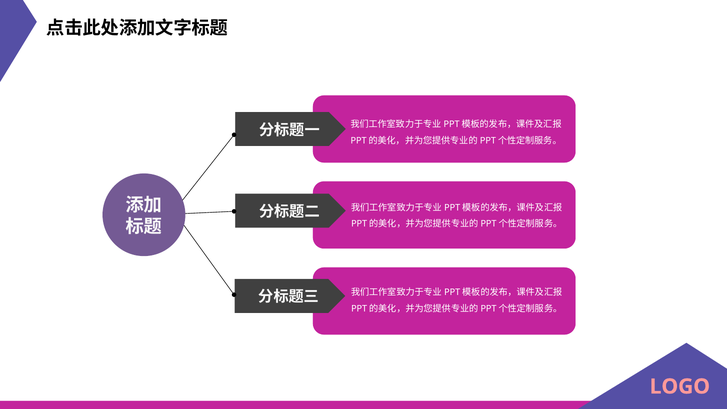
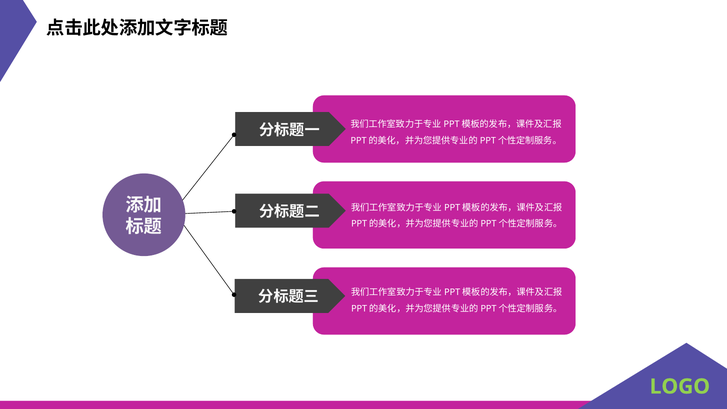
LOGO colour: pink -> light green
